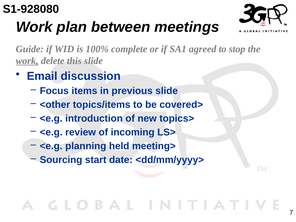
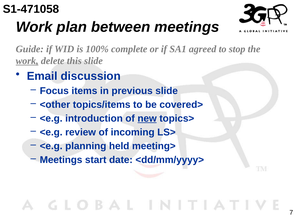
S1-928080: S1-928080 -> S1-471058
new underline: none -> present
Sourcing at (61, 160): Sourcing -> Meetings
